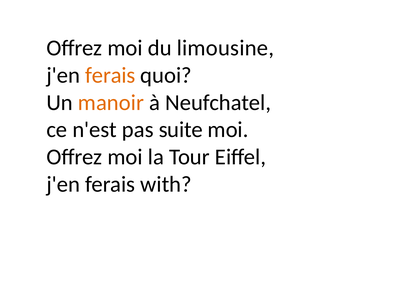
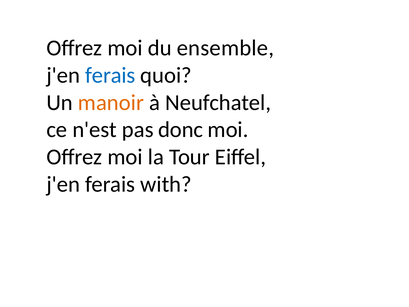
limousine: limousine -> ensemble
ferais at (110, 75) colour: orange -> blue
suite: suite -> donc
